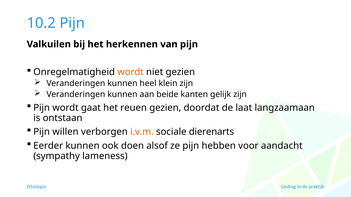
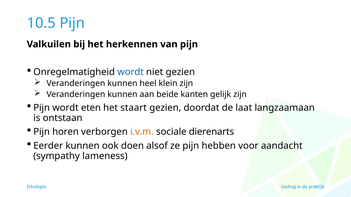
10.2: 10.2 -> 10.5
wordt at (131, 72) colour: orange -> blue
gaat: gaat -> eten
reuen: reuen -> staart
willen: willen -> horen
